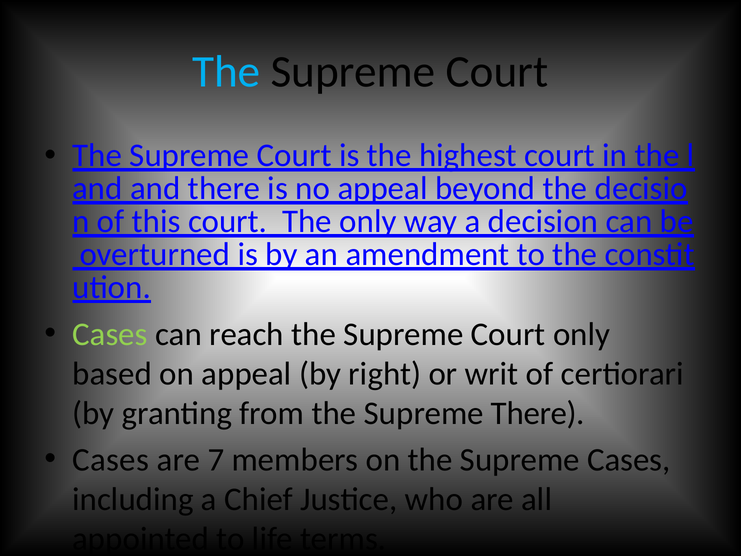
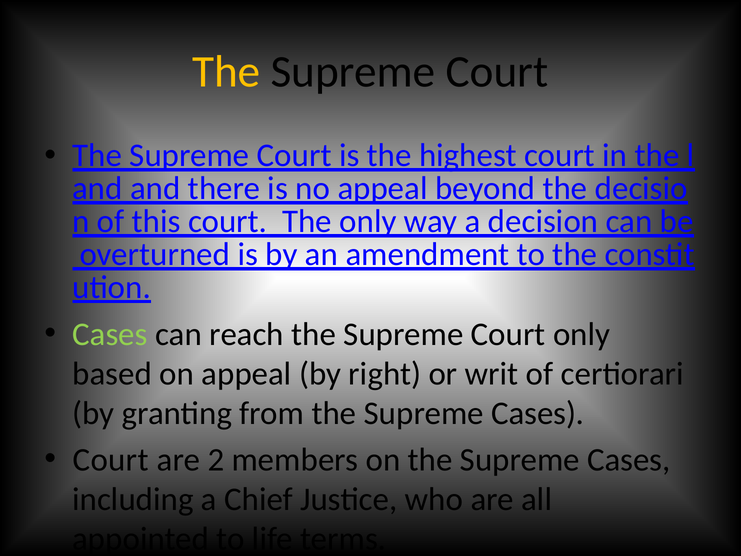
The at (226, 72) colour: light blue -> yellow
from the Supreme There: There -> Cases
Cases at (111, 459): Cases -> Court
7: 7 -> 2
